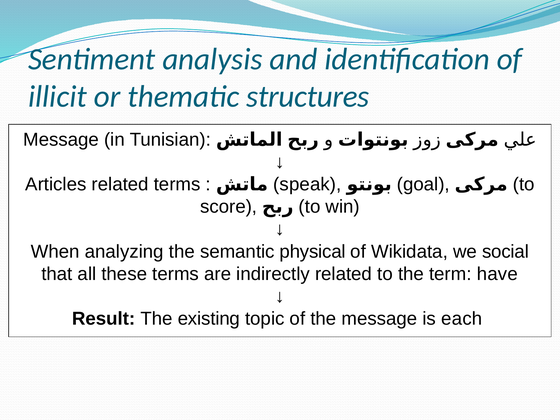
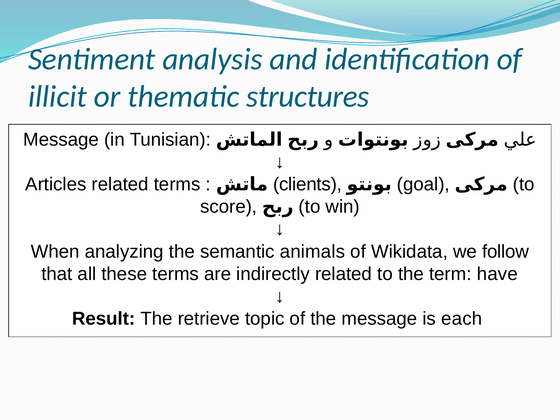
speak: speak -> clients
physical: physical -> animals
social: social -> follow
existing: existing -> retrieve
